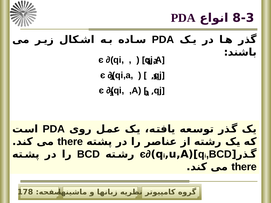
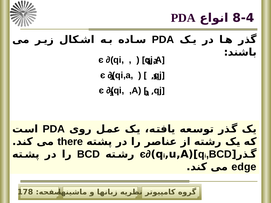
8-3: 8-3 -> 8-4
there at (244, 167): there -> edge
